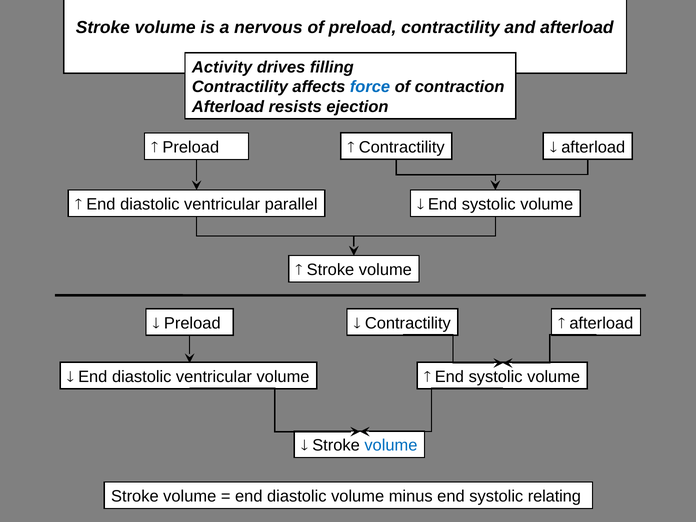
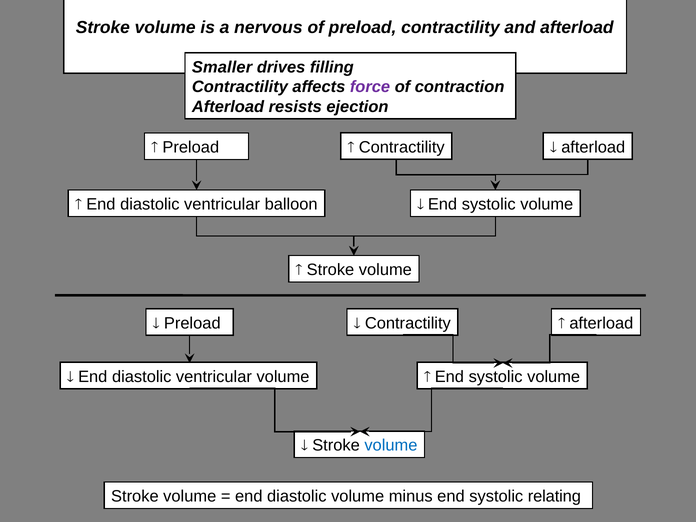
Activity: Activity -> Smaller
force colour: blue -> purple
parallel: parallel -> balloon
